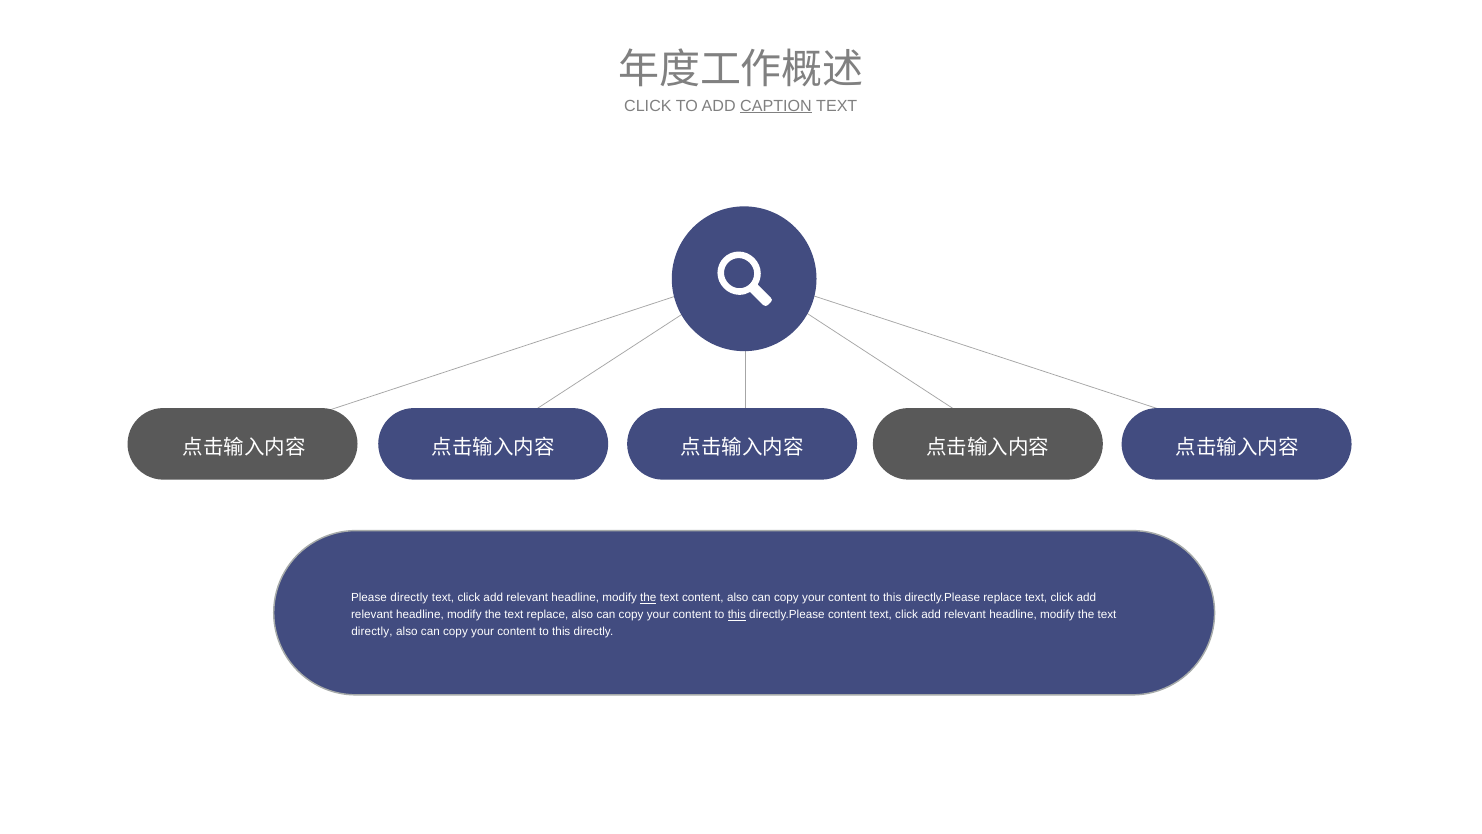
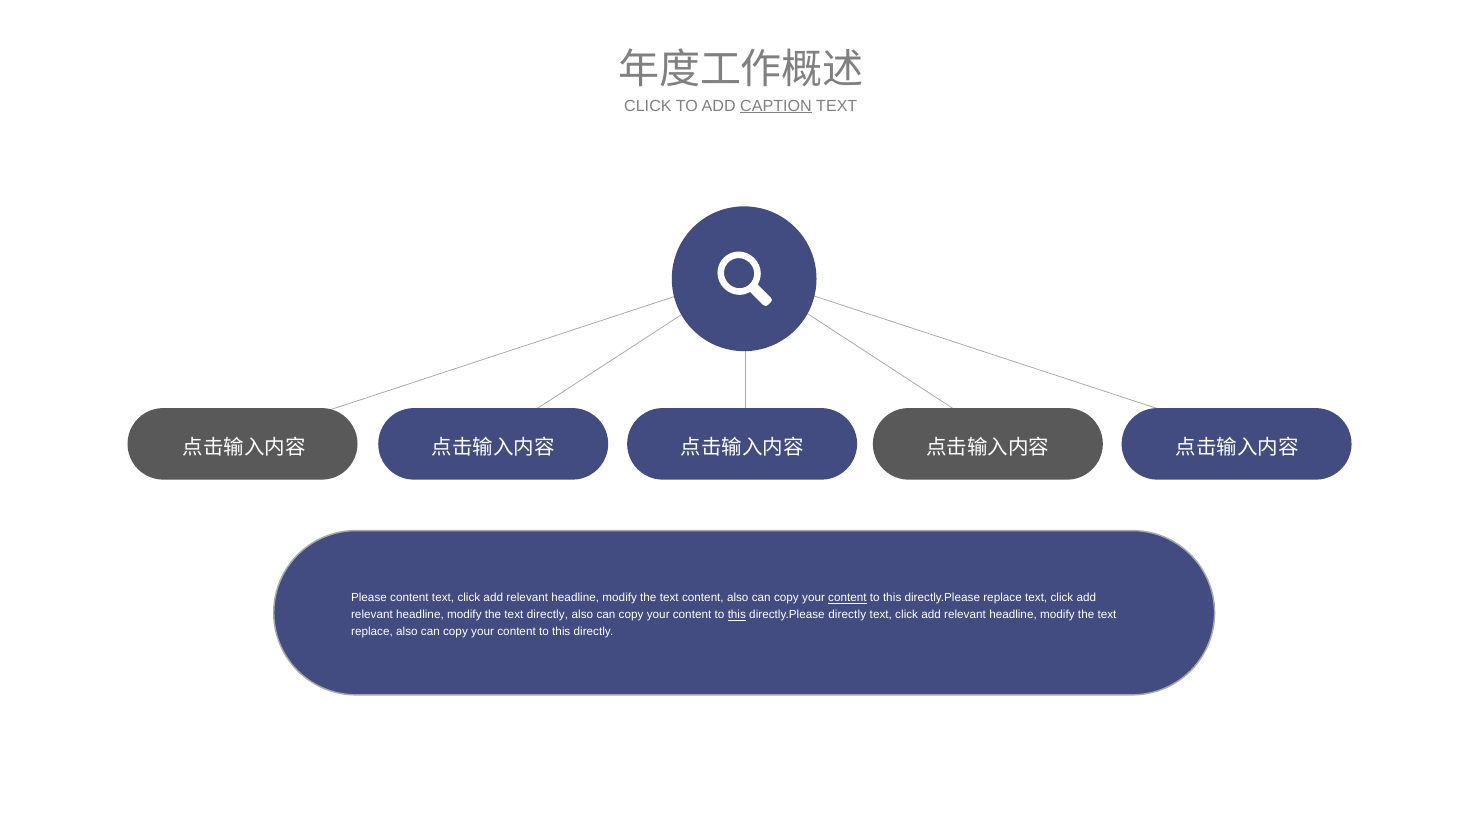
Please directly: directly -> content
the at (648, 598) underline: present -> none
content at (847, 598) underline: none -> present
text replace: replace -> directly
directly.Please content: content -> directly
directly at (372, 631): directly -> replace
